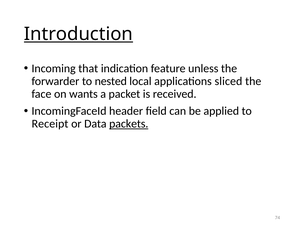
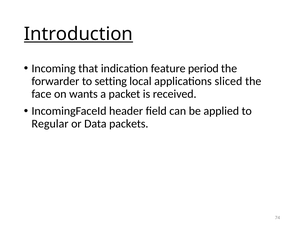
unless: unless -> period
nested: nested -> setting
Receipt: Receipt -> Regular
packets underline: present -> none
